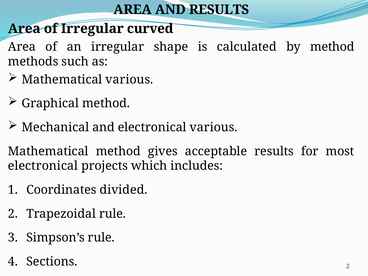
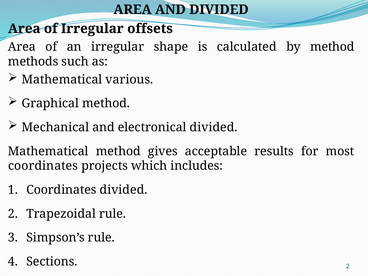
AND RESULTS: RESULTS -> DIVIDED
curved: curved -> offsets
electronical various: various -> divided
electronical at (43, 166): electronical -> coordinates
